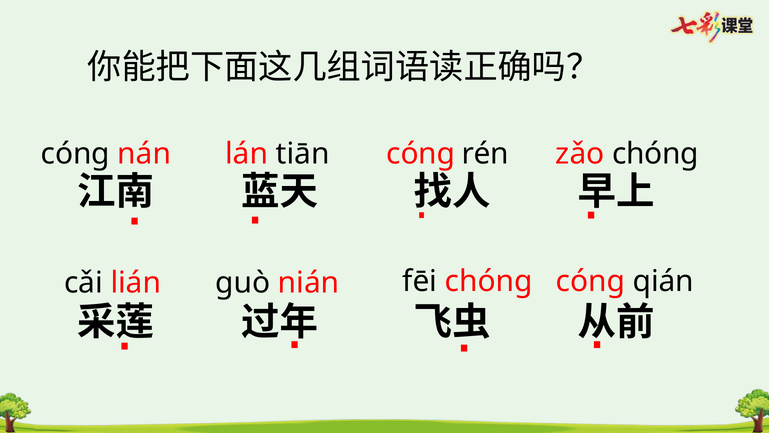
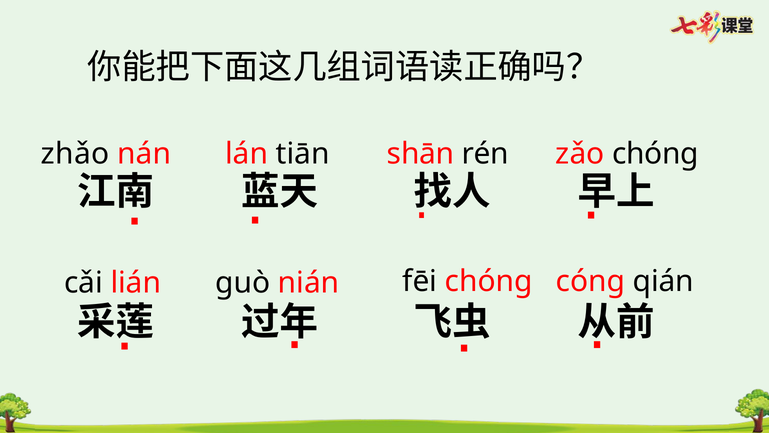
cóng at (75, 154): cóng -> zhǎo
tiān cóng: cóng -> shān
